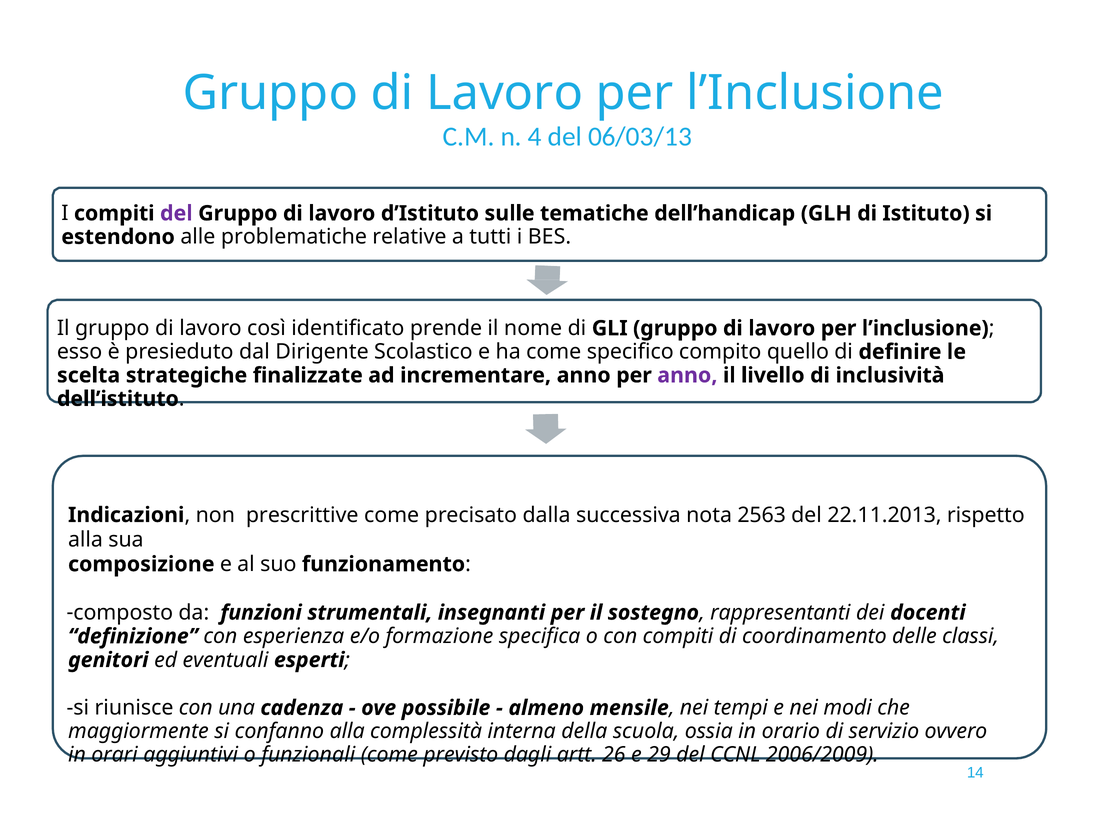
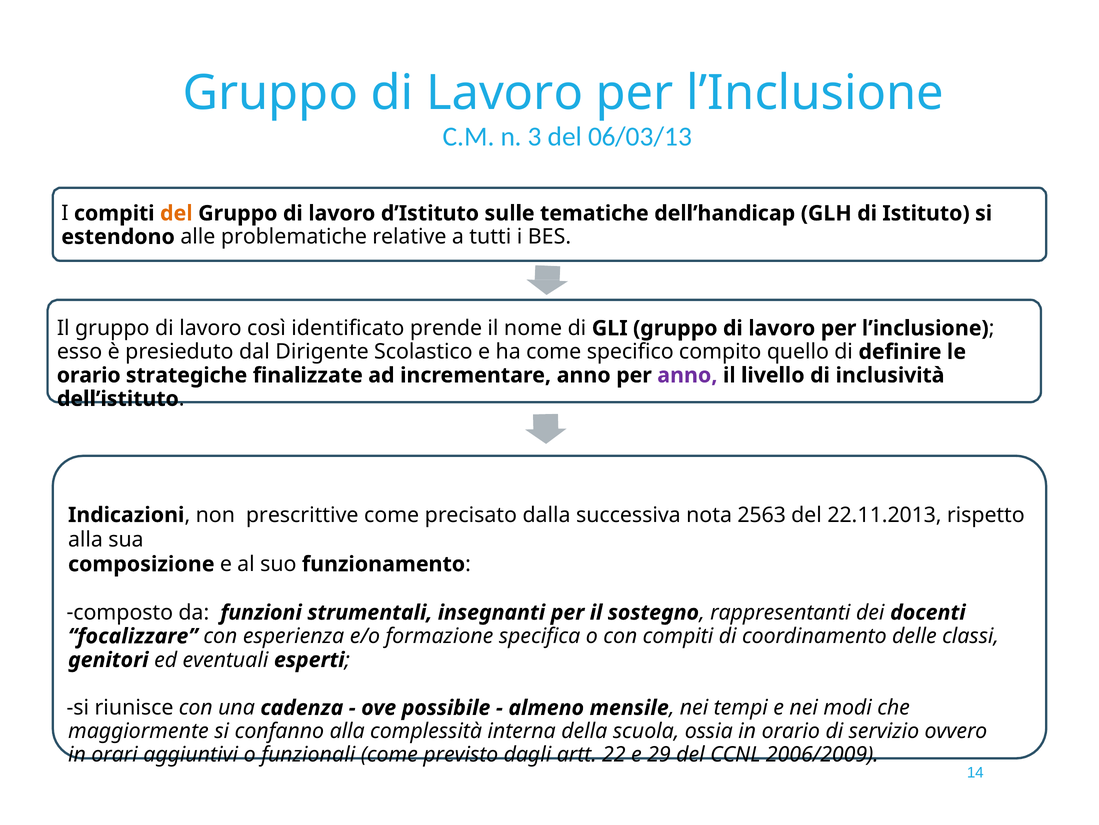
4: 4 -> 3
del at (176, 213) colour: purple -> orange
scelta at (89, 375): scelta -> orario
definizione: definizione -> focalizzare
26: 26 -> 22
